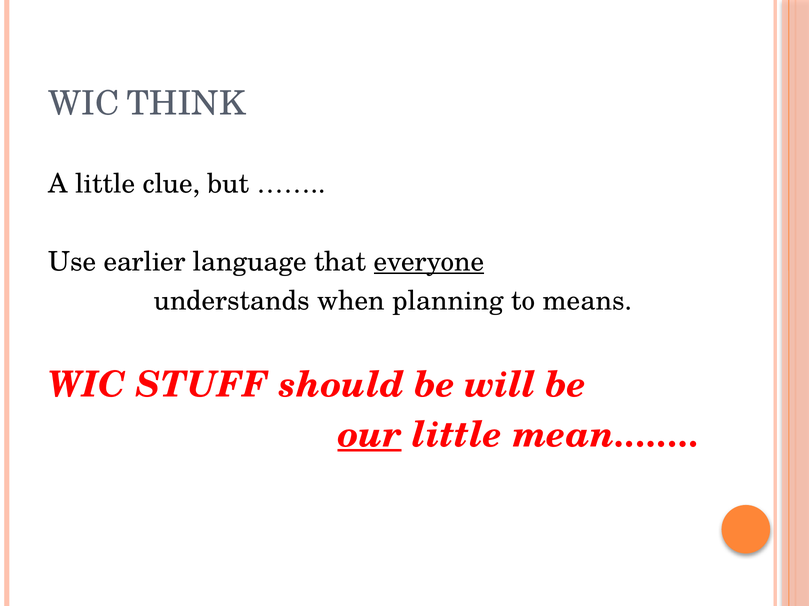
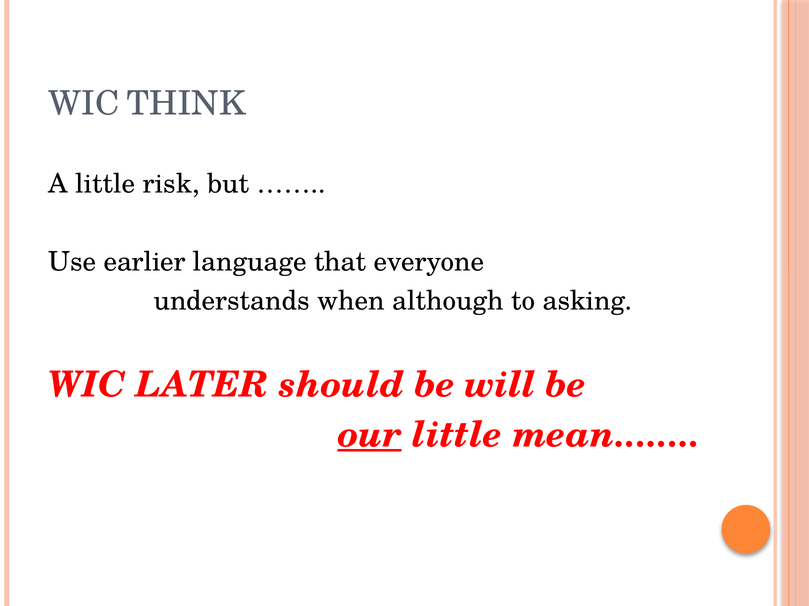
clue: clue -> risk
everyone underline: present -> none
planning: planning -> although
means: means -> asking
STUFF: STUFF -> LATER
